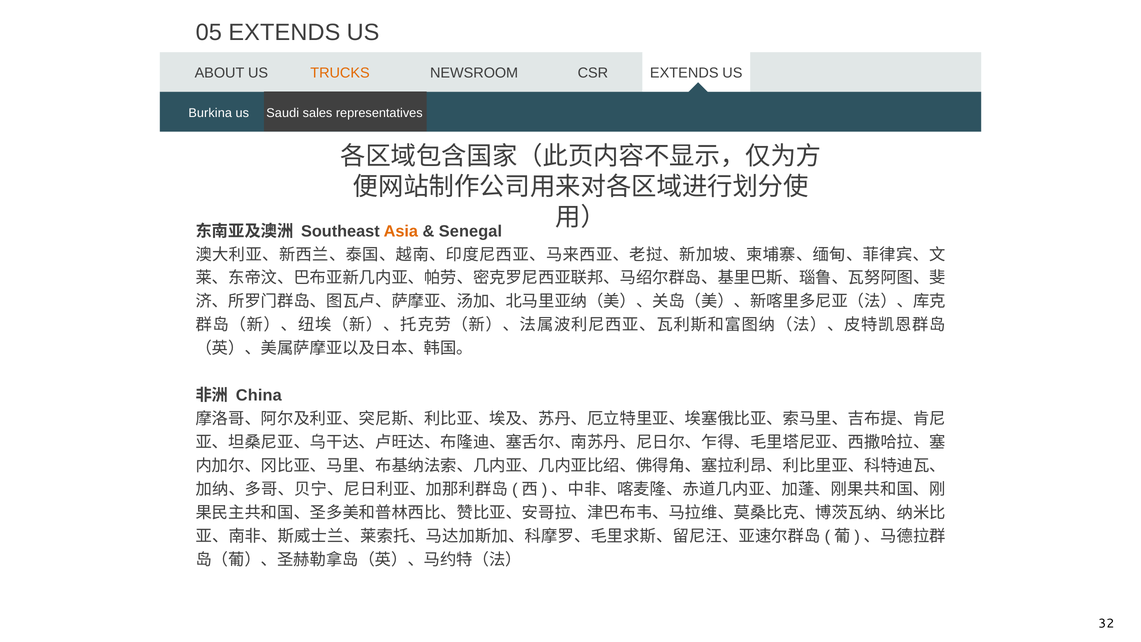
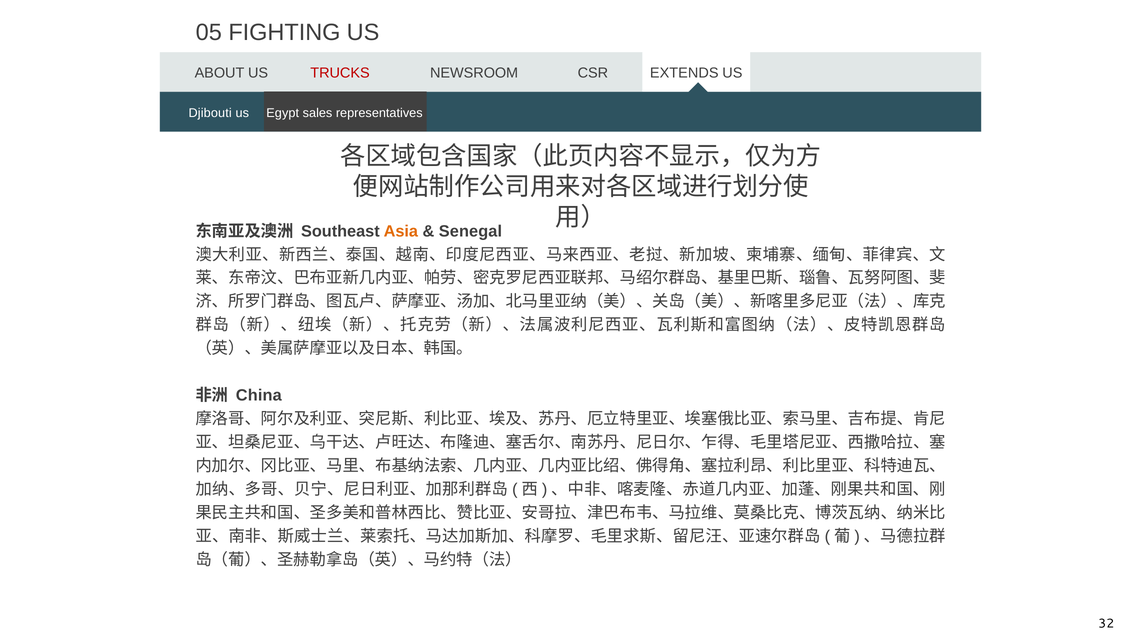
05 EXTENDS: EXTENDS -> FIGHTING
TRUCKS colour: orange -> red
Burkina: Burkina -> Djibouti
Saudi: Saudi -> Egypt
